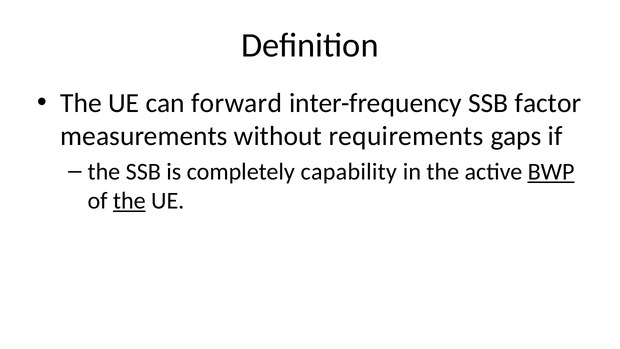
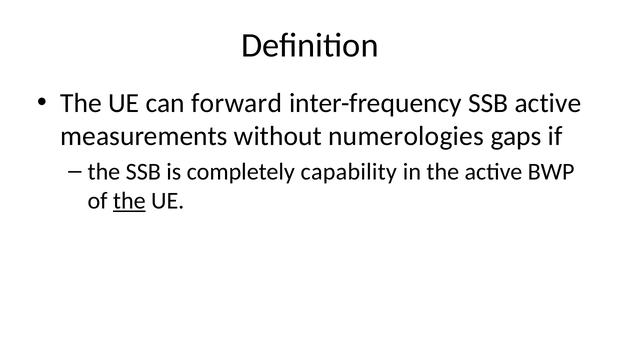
SSB factor: factor -> active
requirements: requirements -> numerologies
BWP underline: present -> none
